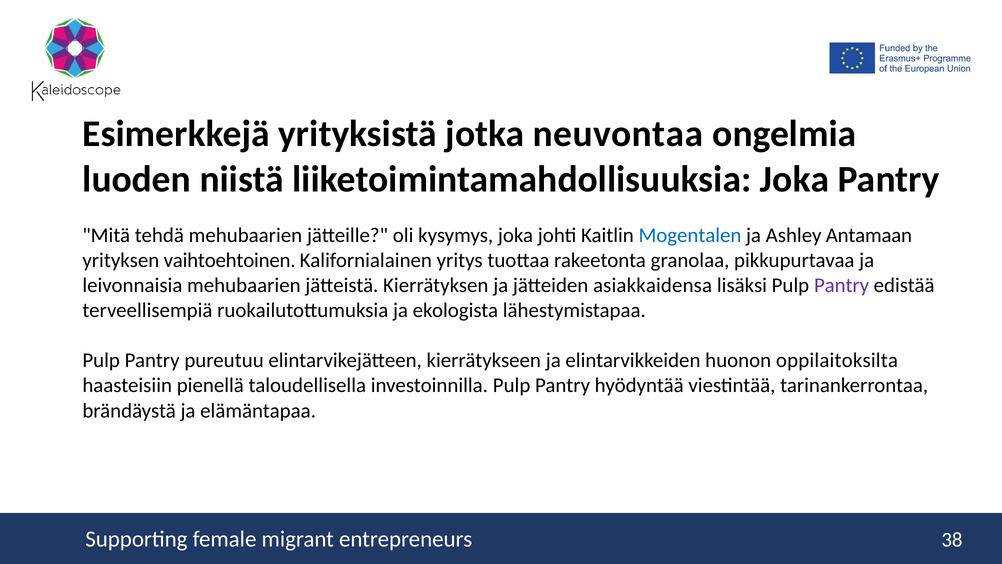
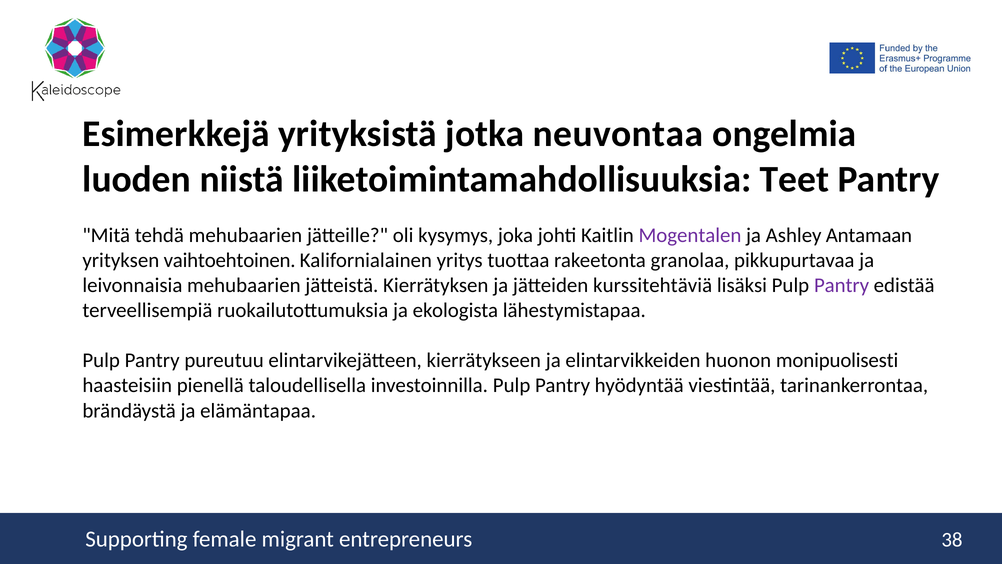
liiketoimintamahdollisuuksia Joka: Joka -> Teet
Mogentalen colour: blue -> purple
asiakkaidensa: asiakkaidensa -> kurssitehtäviä
oppilaitoksilta: oppilaitoksilta -> monipuolisesti
